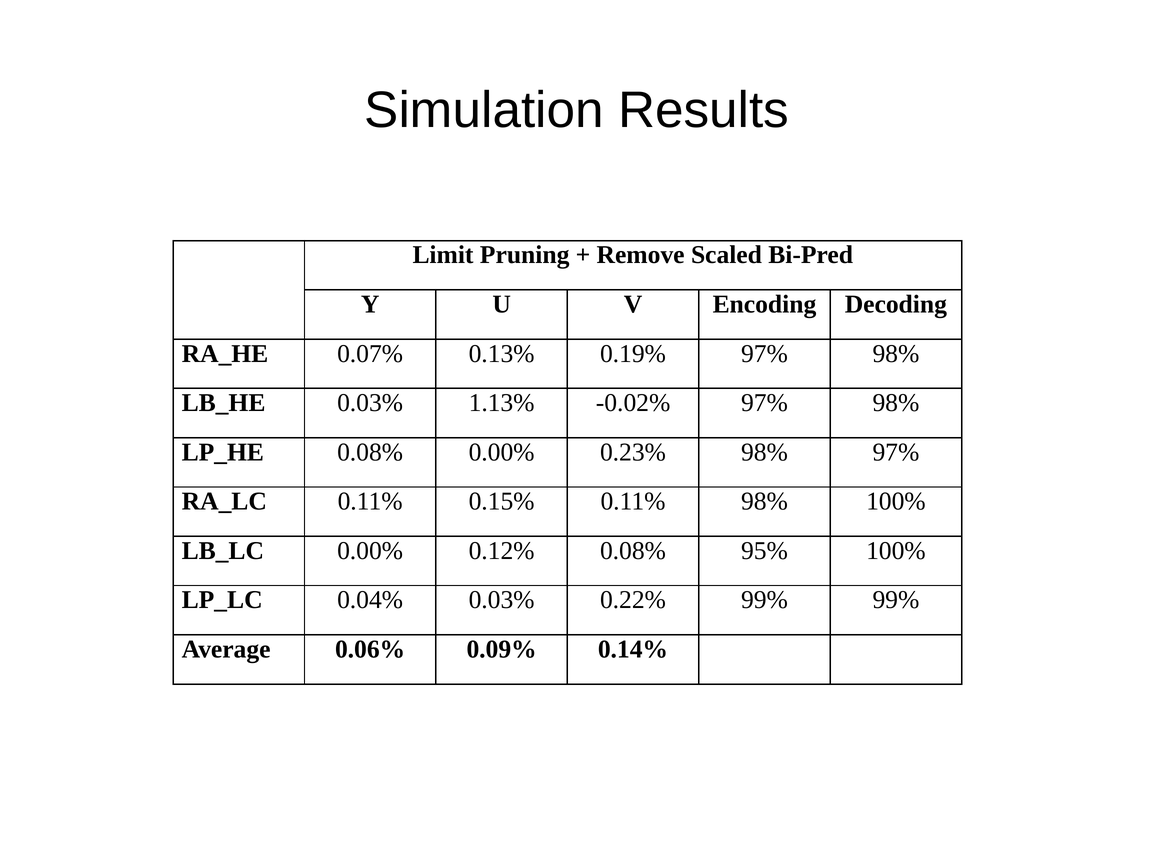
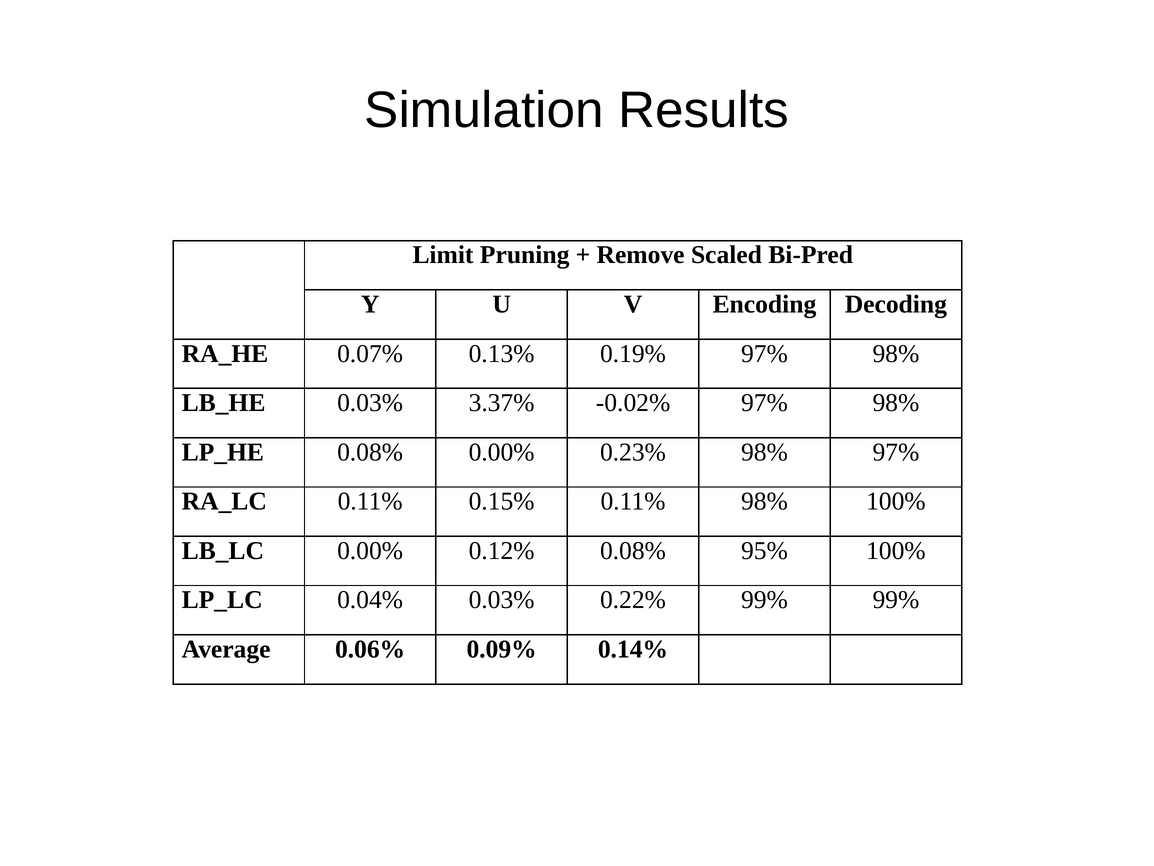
1.13%: 1.13% -> 3.37%
